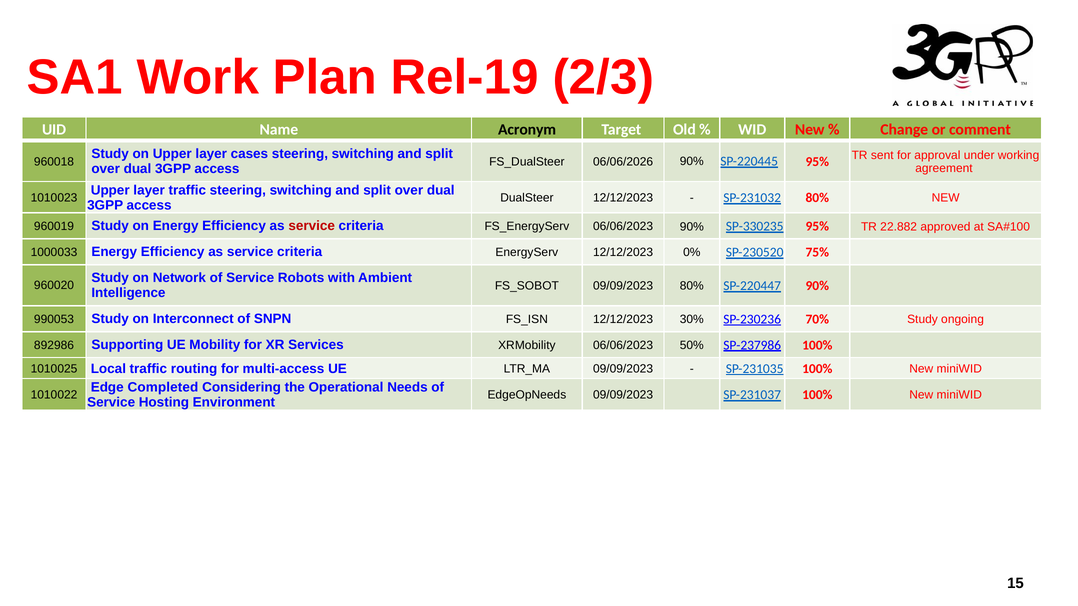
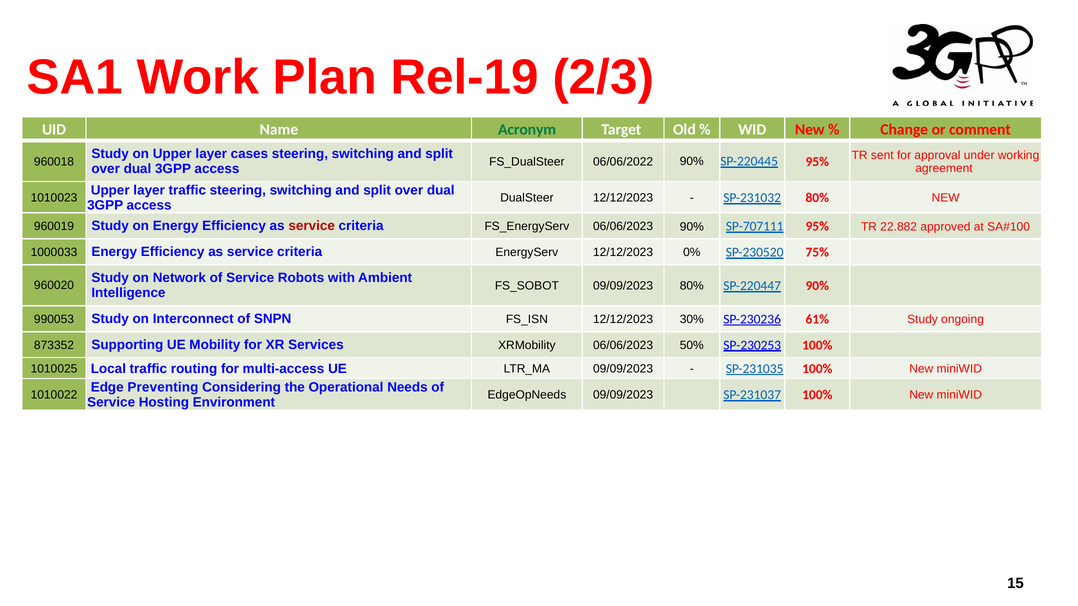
Acronym colour: black -> green
06/06/2026: 06/06/2026 -> 06/06/2022
SP-330235: SP-330235 -> SP-707111
70%: 70% -> 61%
892986: 892986 -> 873352
SP-237986: SP-237986 -> SP-230253
Completed: Completed -> Preventing
